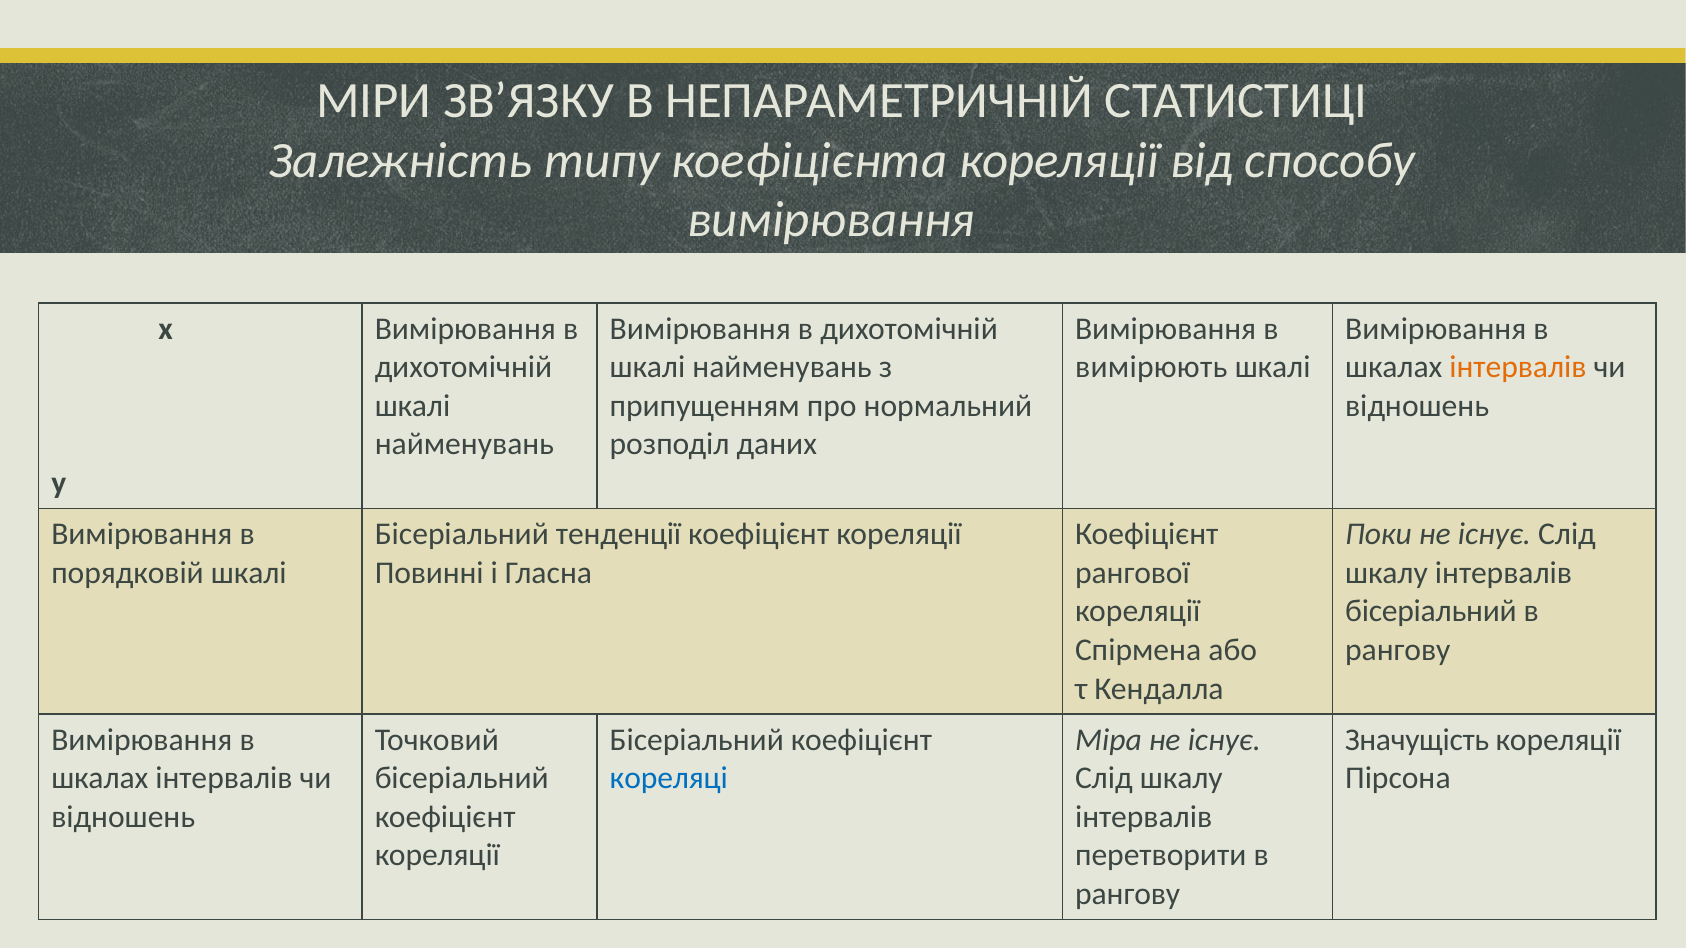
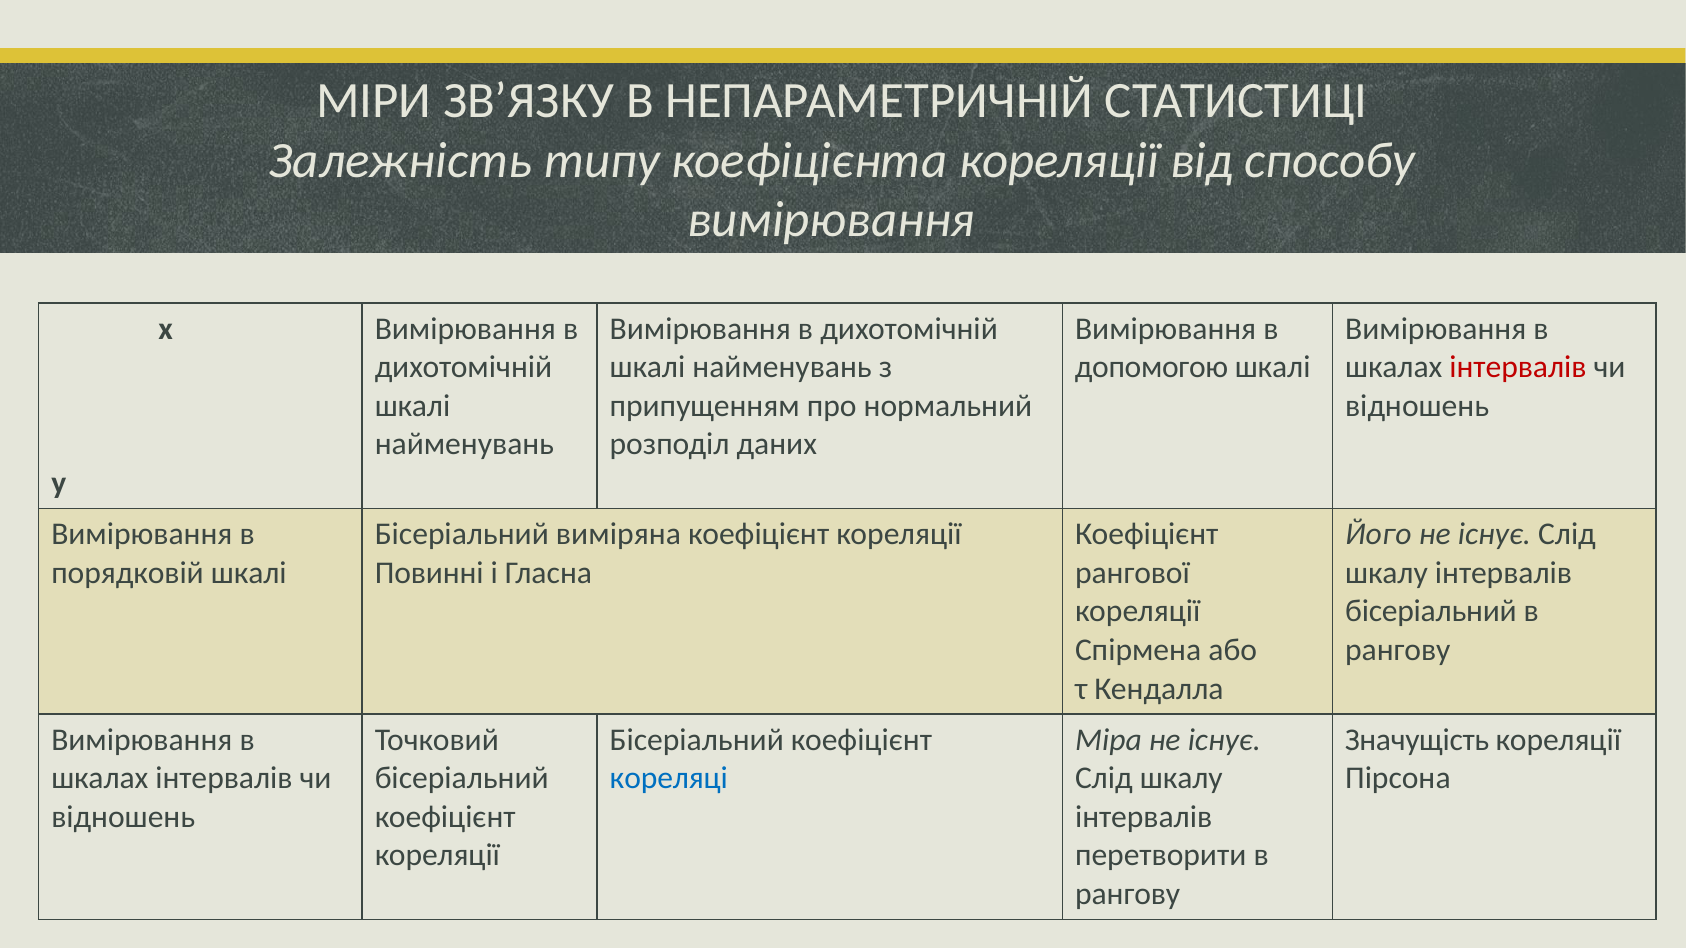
вимірюють: вимірюють -> допомогою
інтервалів at (1518, 368) colour: orange -> red
тенденції: тенденції -> виміряна
Поки: Поки -> Його
